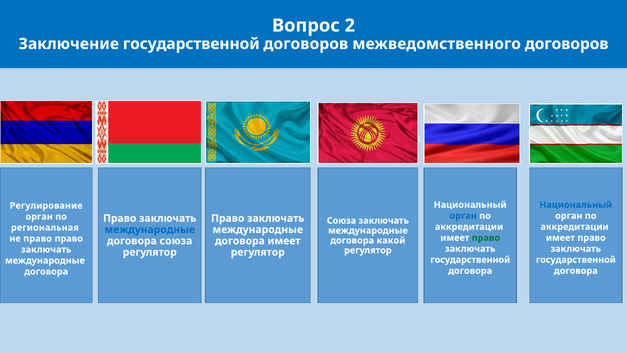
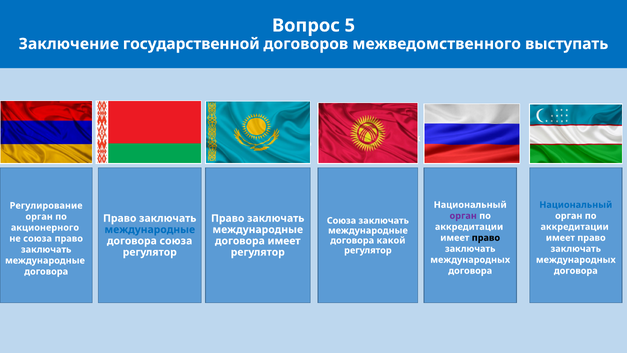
2: 2 -> 5
межведомственного договоров: договоров -> выступать
орган at (463, 216) colour: blue -> purple
региональная: региональная -> акционерного
право at (486, 238) colour: green -> black
не право: право -> союза
государственной at (470, 260): государственной -> международных
государственной at (576, 260): государственной -> международных
